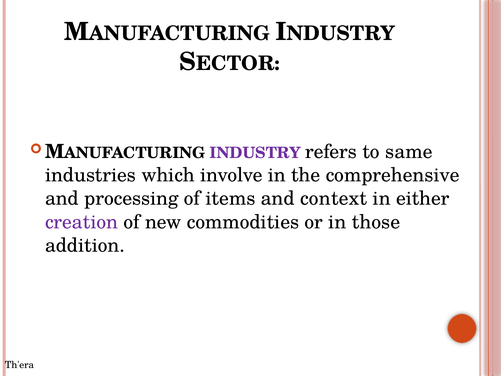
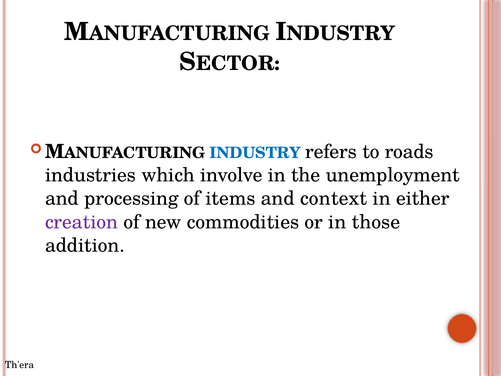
INDUSTRY colour: purple -> blue
same: same -> roads
comprehensive: comprehensive -> unemployment
